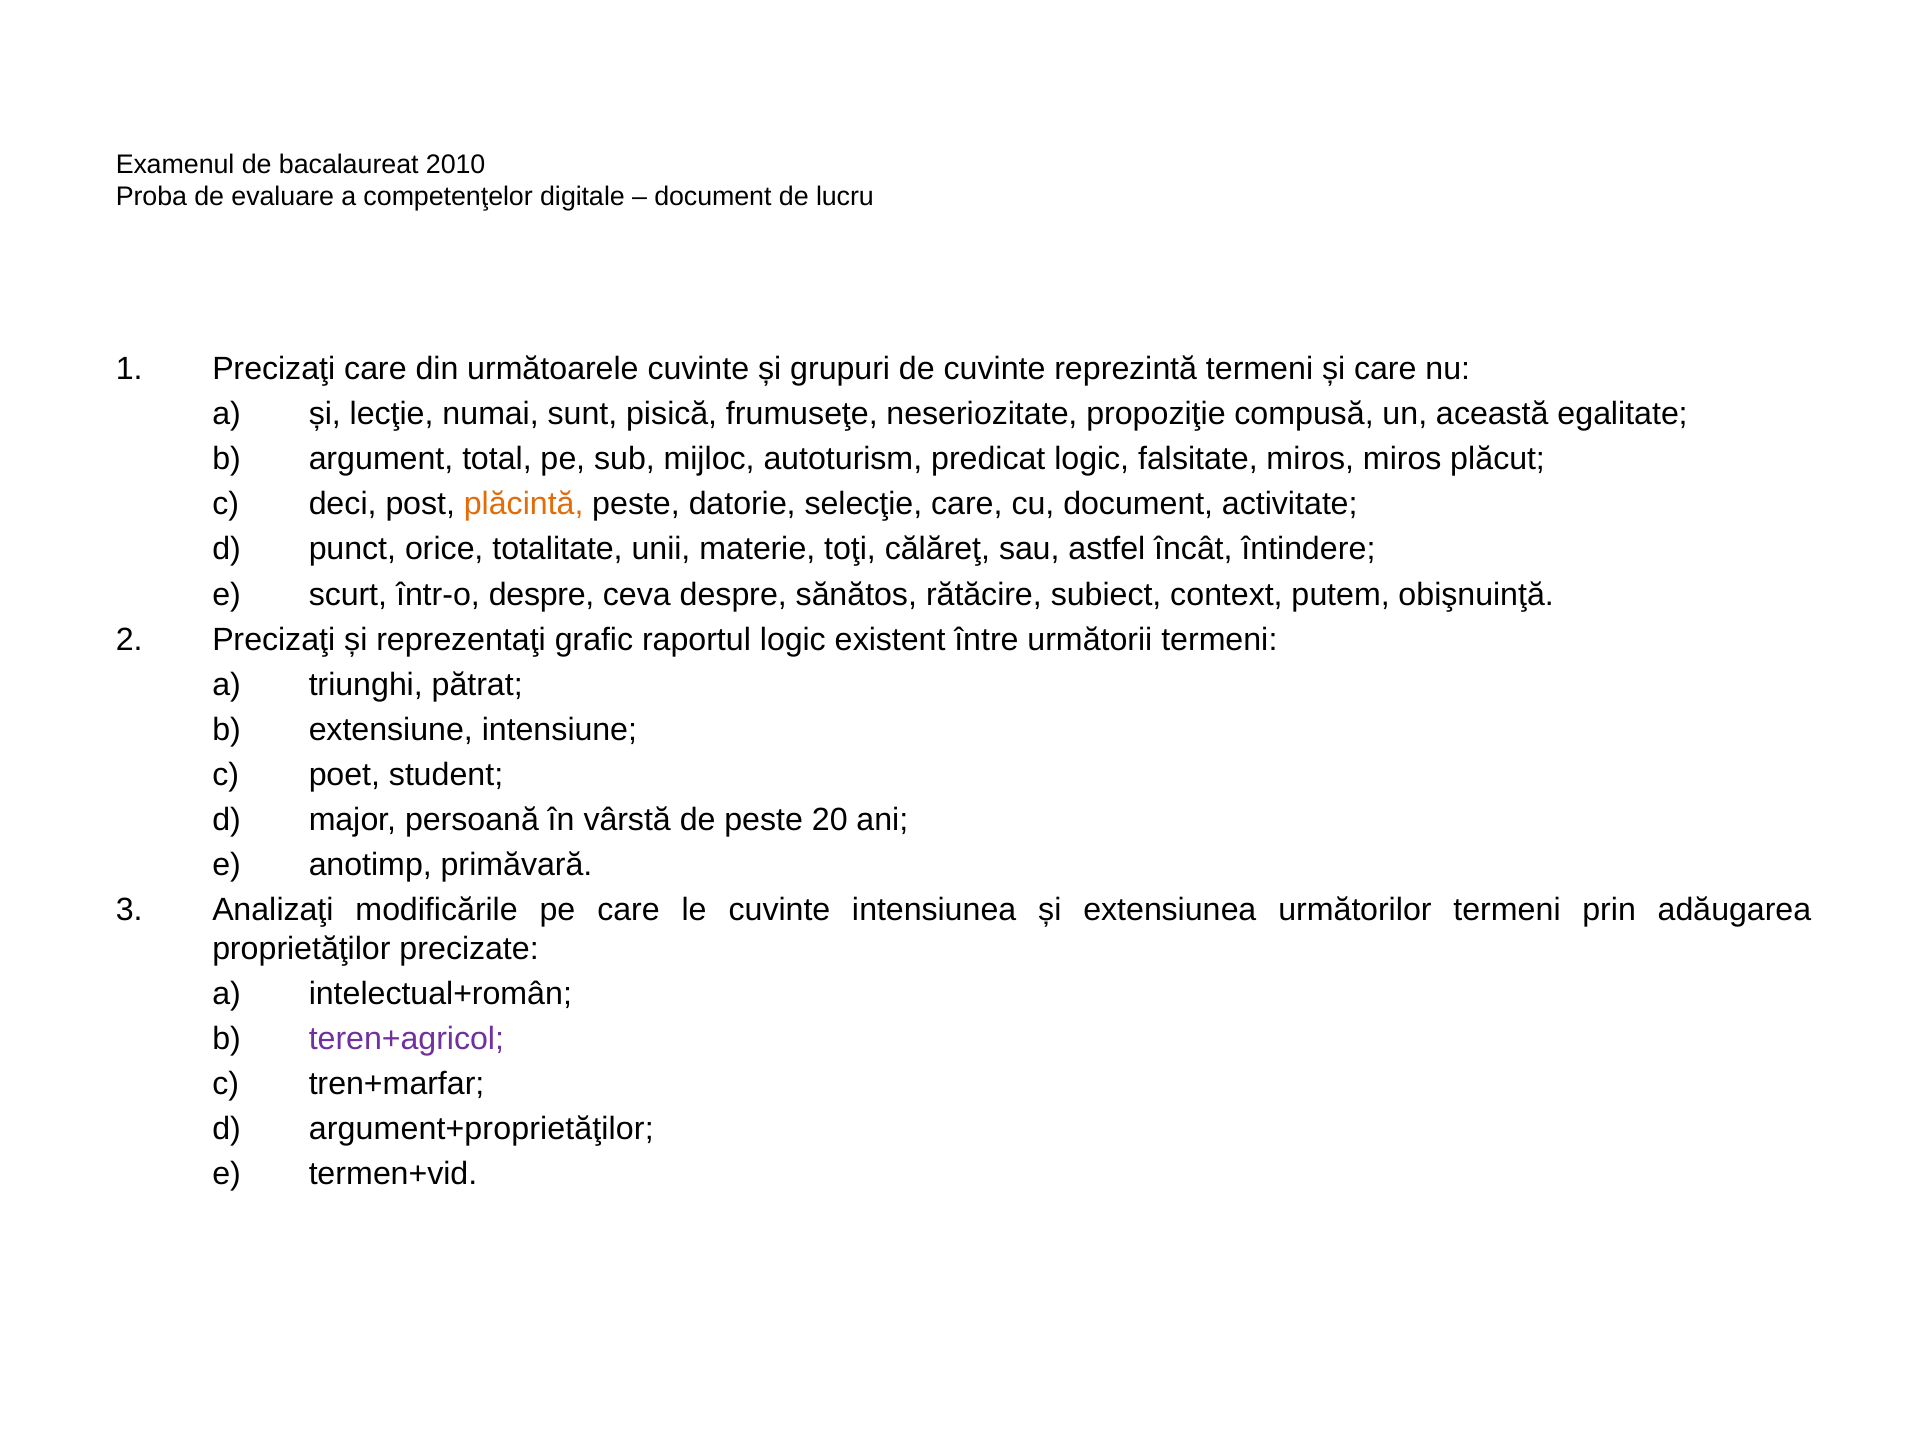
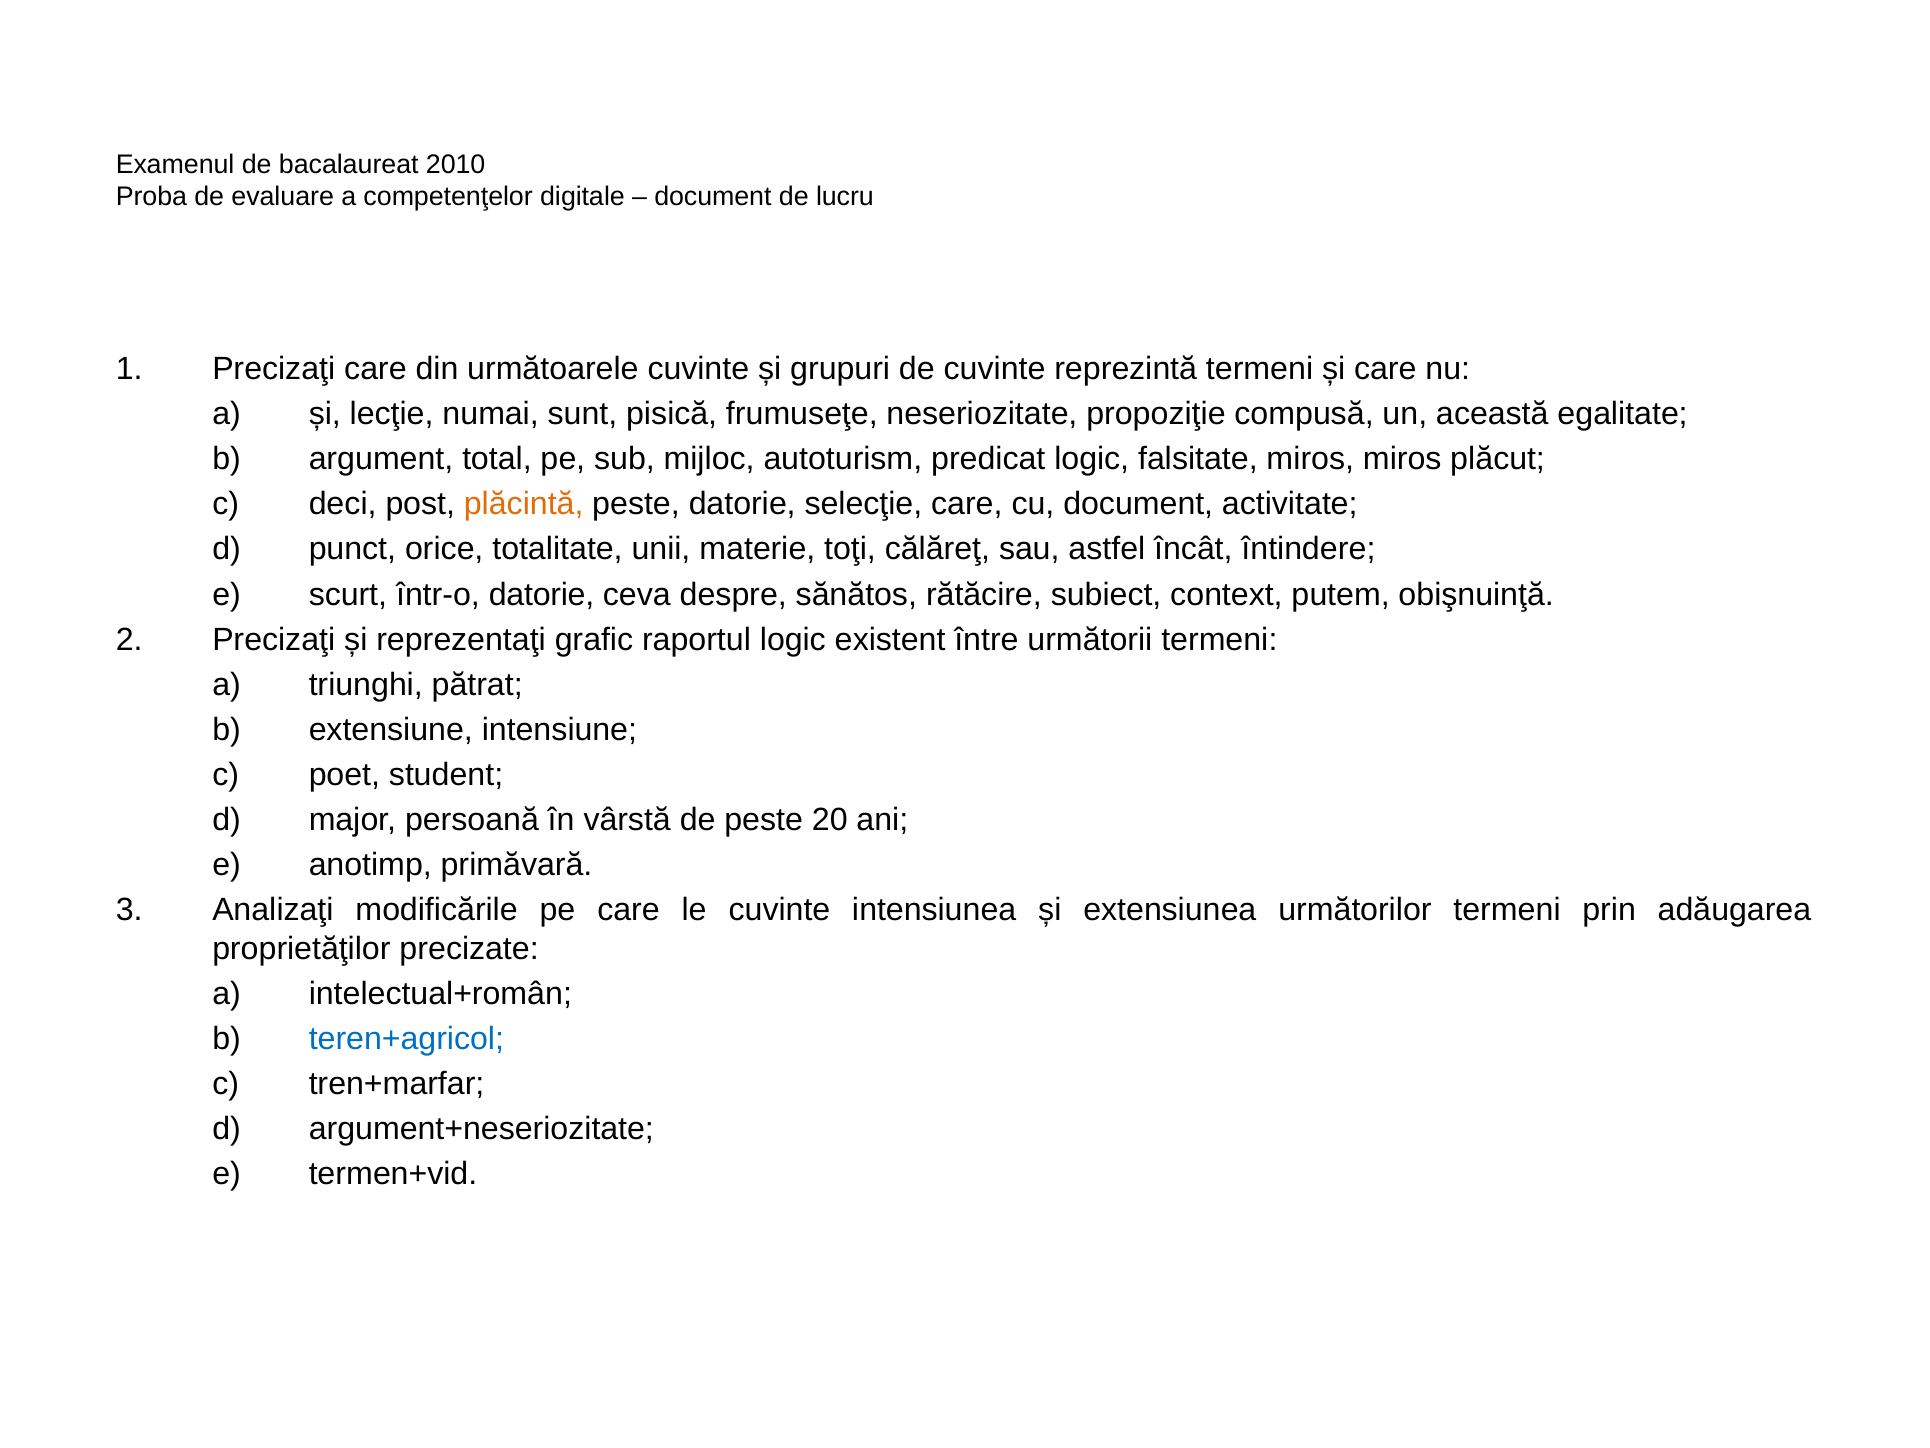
într-o despre: despre -> datorie
teren+agricol colour: purple -> blue
argument+proprietăţilor: argument+proprietăţilor -> argument+neseriozitate
